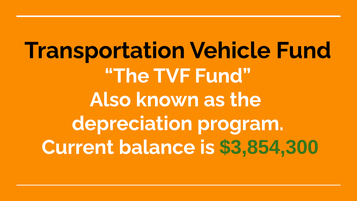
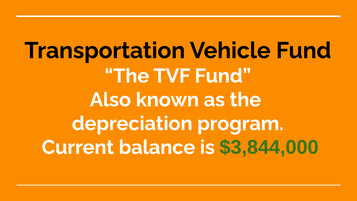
$3,854,300: $3,854,300 -> $3,844,000
